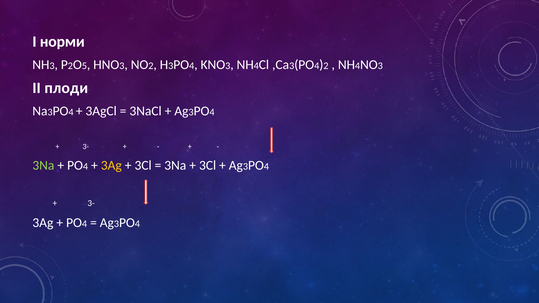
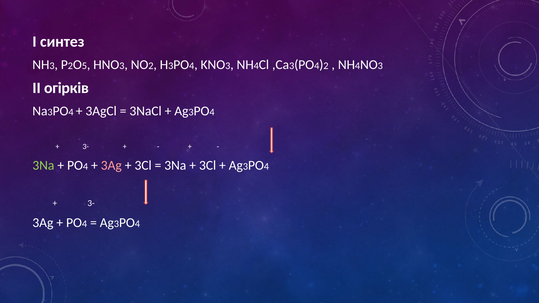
норми: норми -> синтез
плоди: плоди -> огірків
3Ag at (111, 166) colour: yellow -> pink
